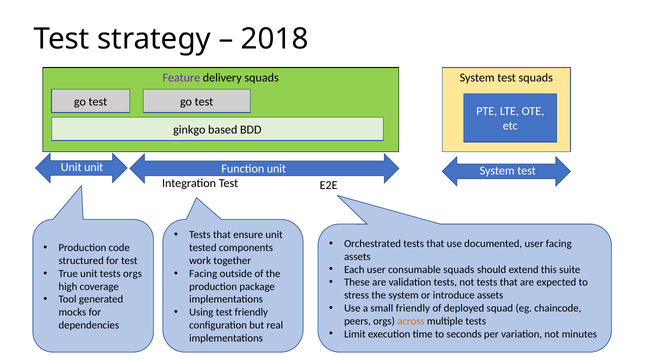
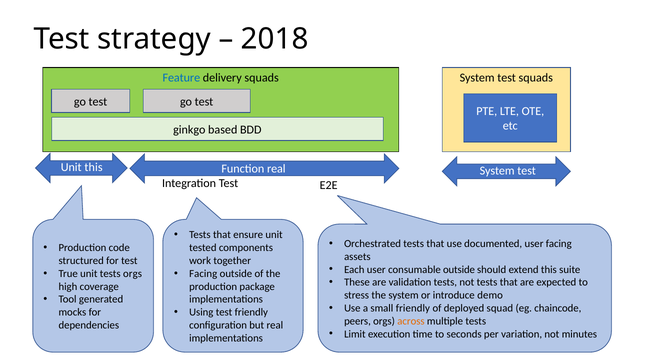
Feature colour: purple -> blue
Unit unit: unit -> this
Function unit: unit -> real
consumable squads: squads -> outside
introduce assets: assets -> demo
